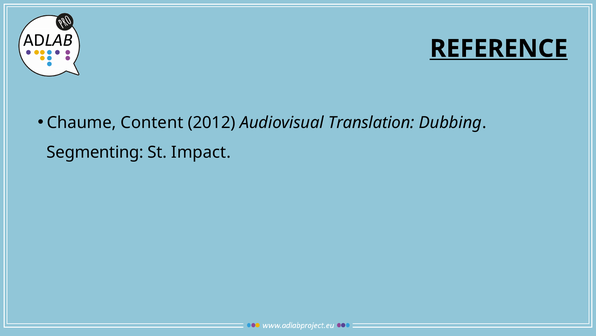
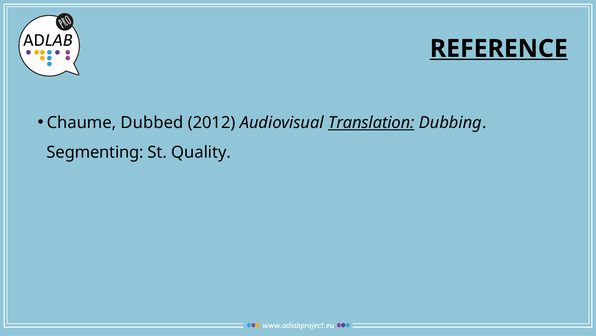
Content: Content -> Dubbed
Translation underline: none -> present
Impact: Impact -> Quality
